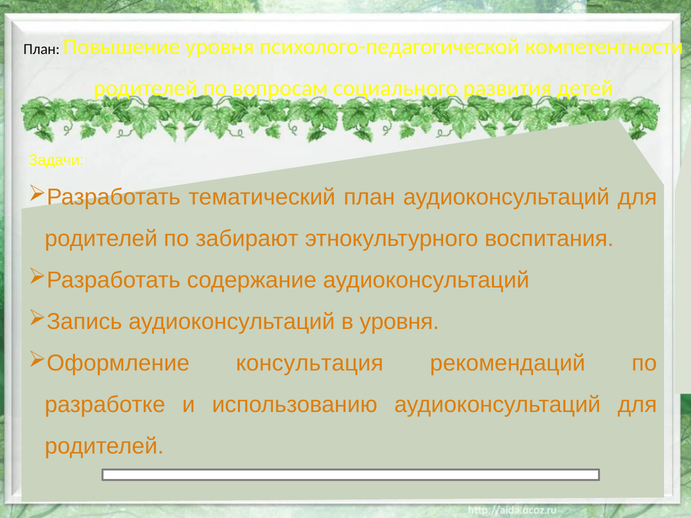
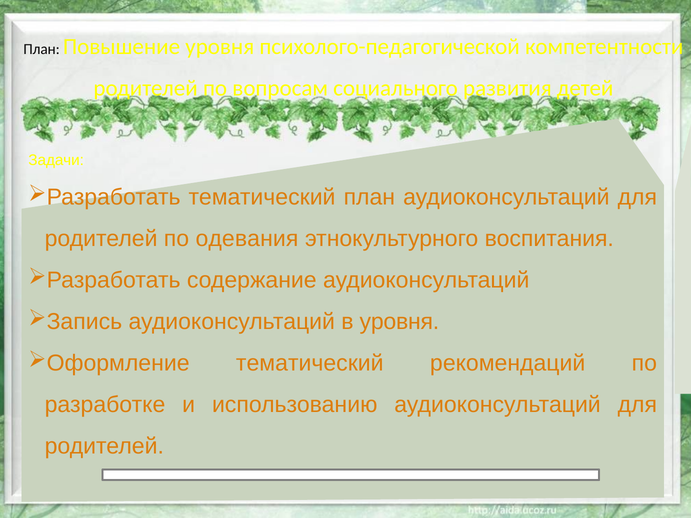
забирают: забирают -> одевания
консультация at (310, 363): консультация -> тематический
